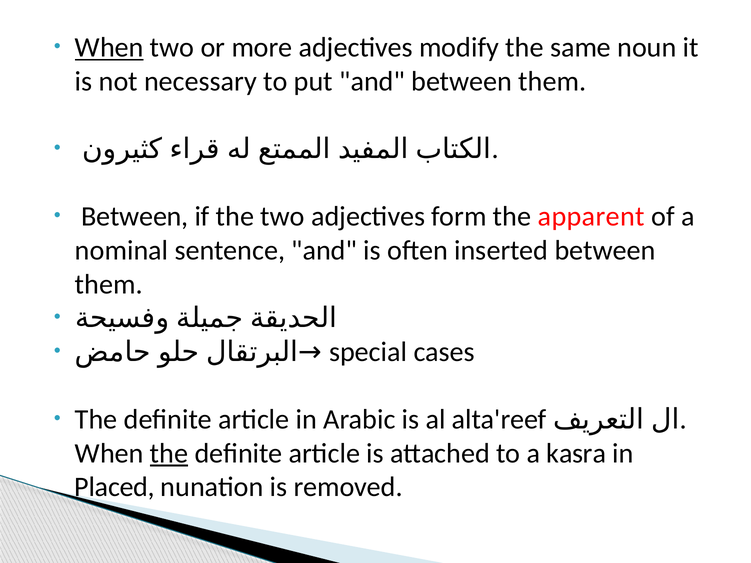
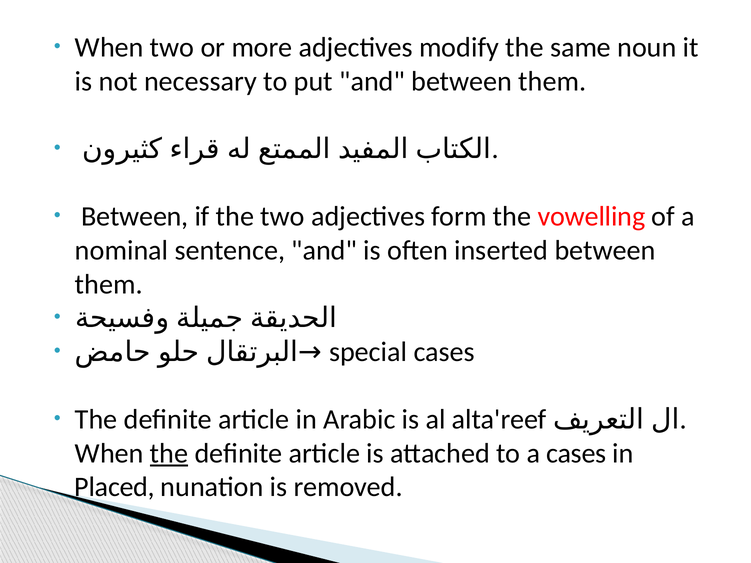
When at (109, 48) underline: present -> none
apparent: apparent -> vowelling
a kasra: kasra -> cases
